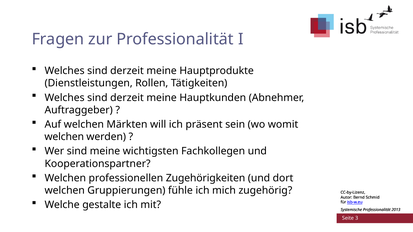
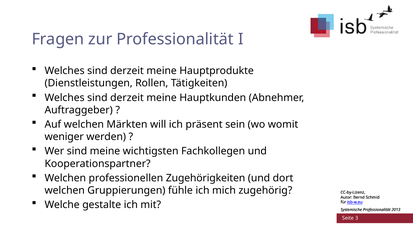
welchen at (64, 137): welchen -> weniger
